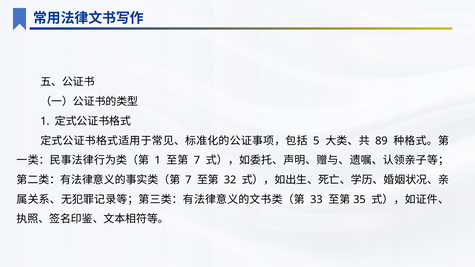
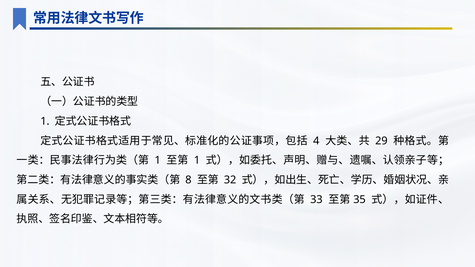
5: 5 -> 4
89: 89 -> 29
7 at (197, 160): 7 -> 1
7 at (188, 180): 7 -> 8
